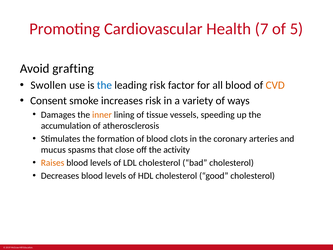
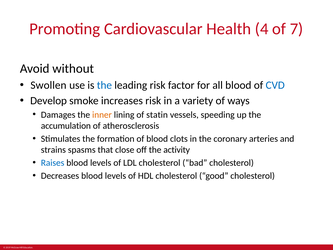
7: 7 -> 4
5: 5 -> 7
grafting: grafting -> without
CVD colour: orange -> blue
Consent: Consent -> Develop
tissue: tissue -> statin
mucus: mucus -> strains
Raises colour: orange -> blue
